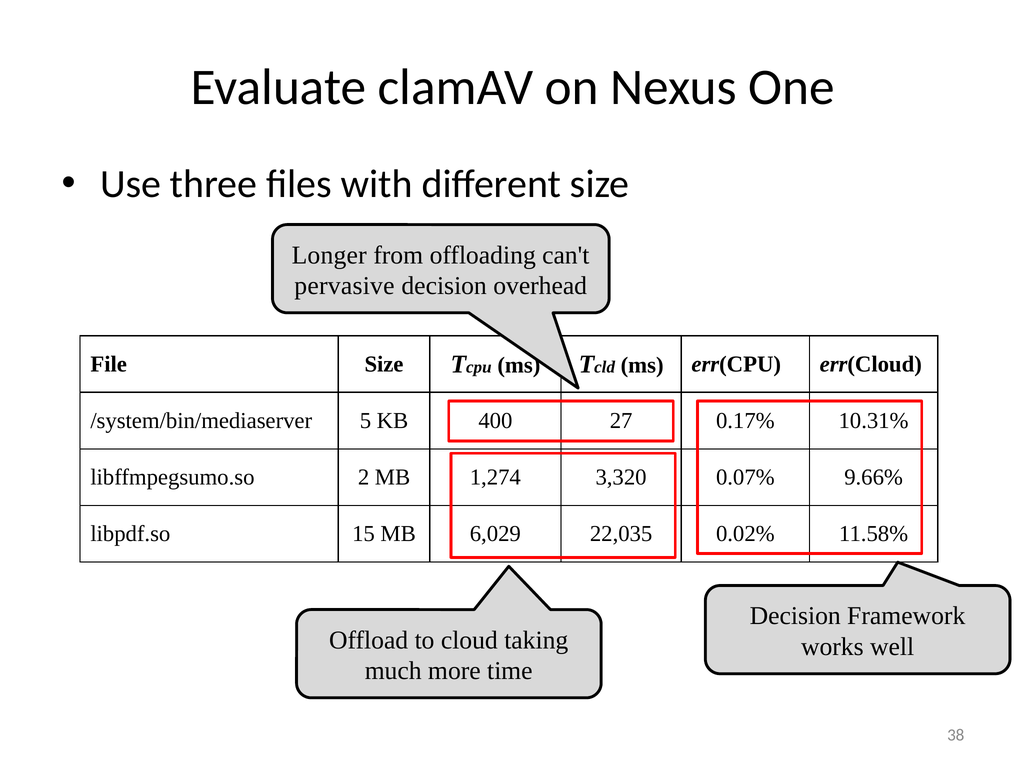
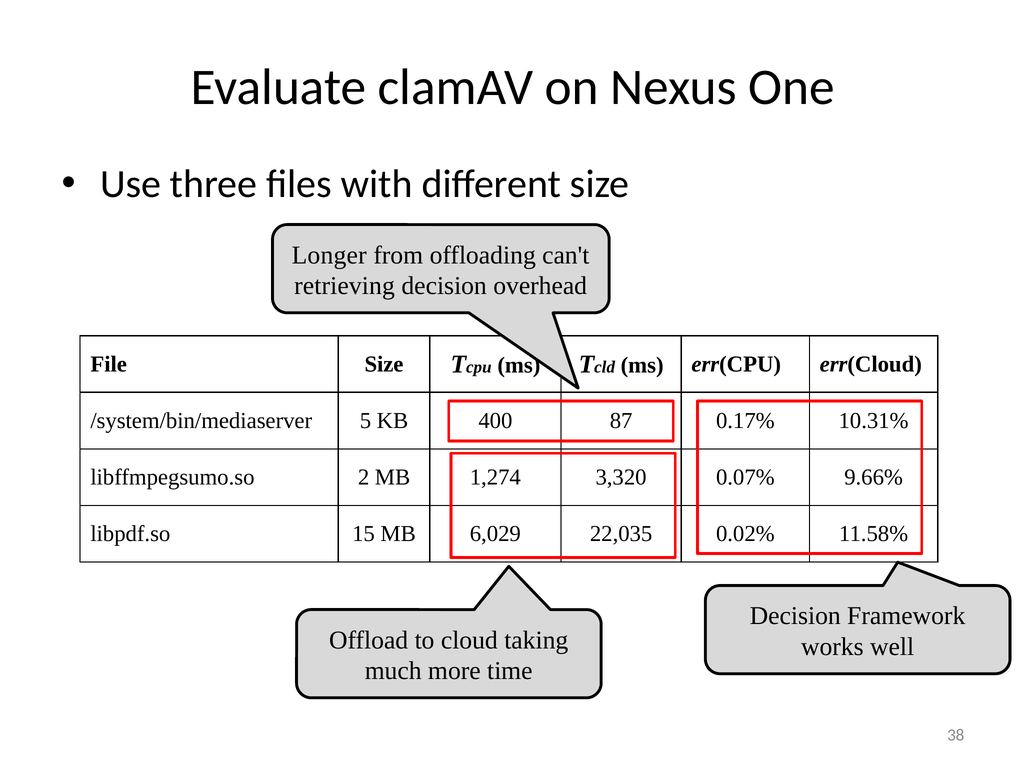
pervasive: pervasive -> retrieving
27: 27 -> 87
